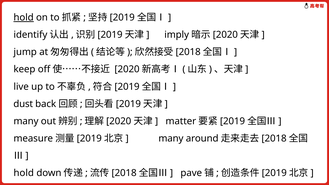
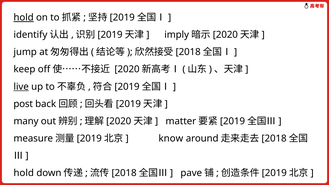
live underline: none -> present
dust: dust -> post
many at (171, 138): many -> know
